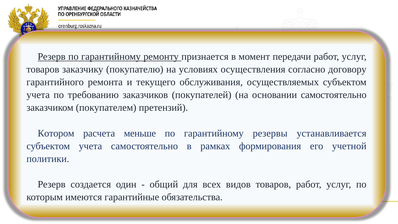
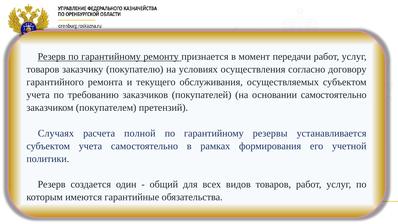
Котором: Котором -> Случаях
меньше: меньше -> полной
